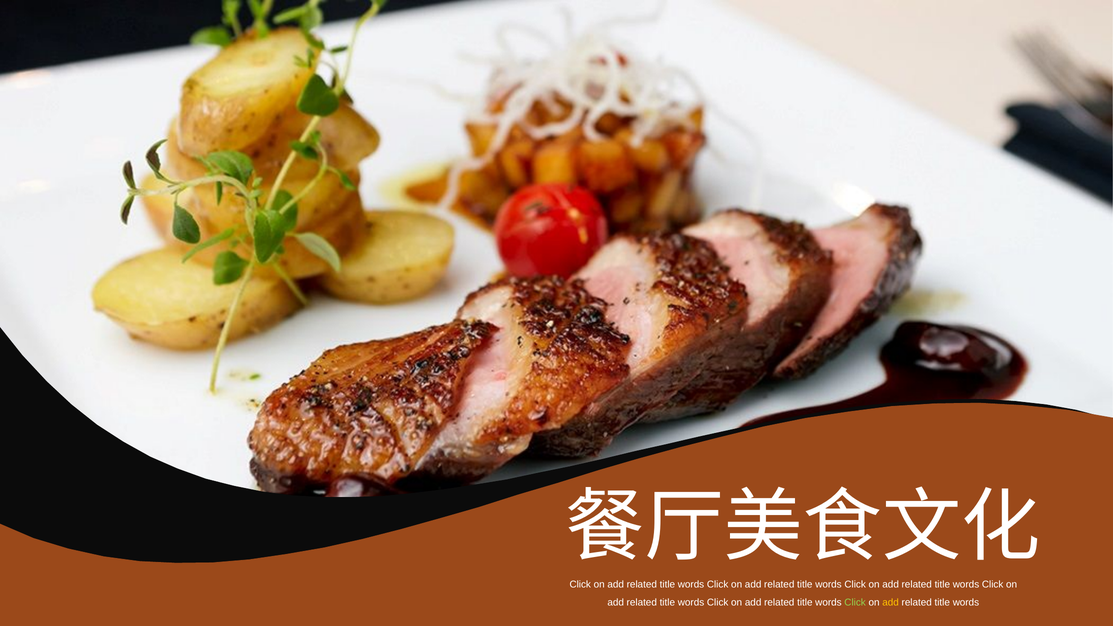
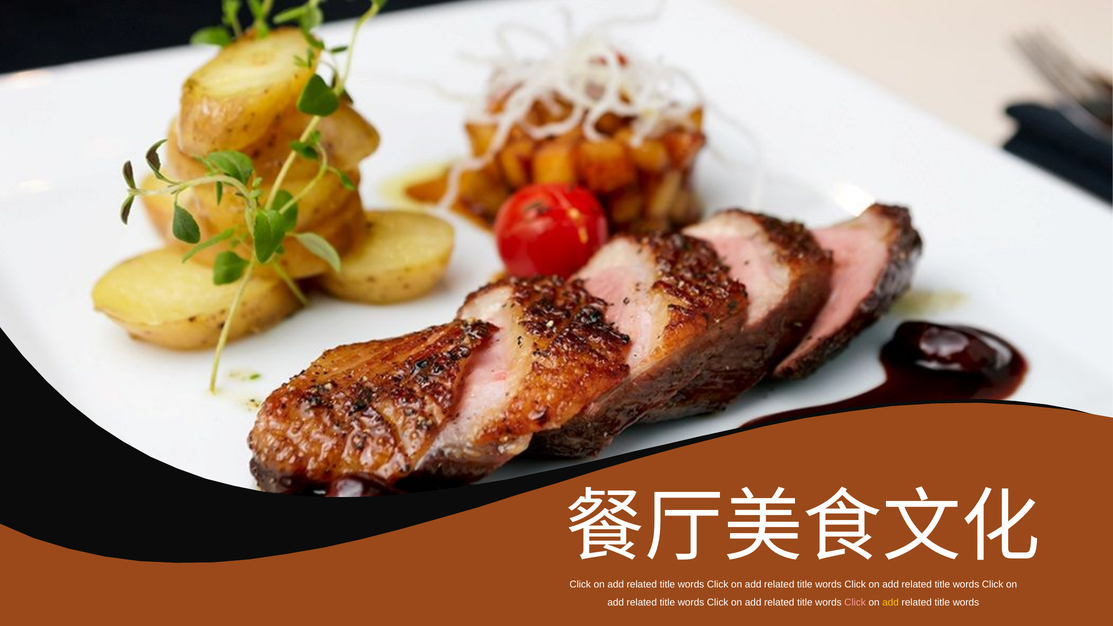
Click at (855, 602) colour: light green -> pink
